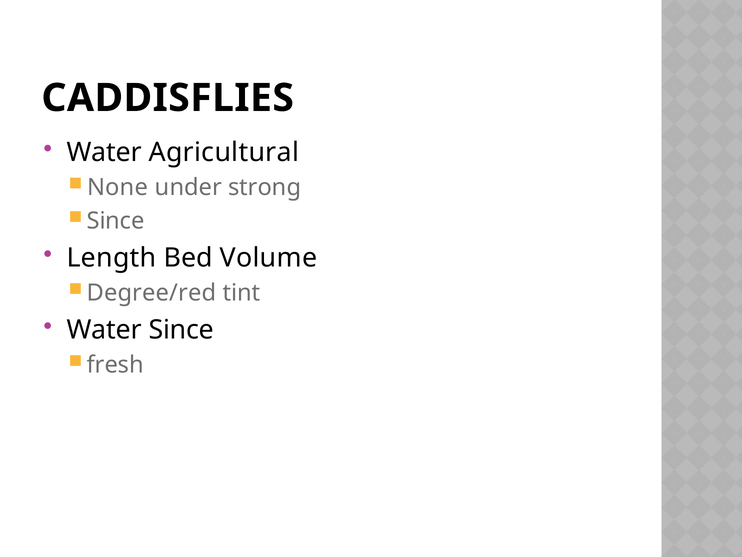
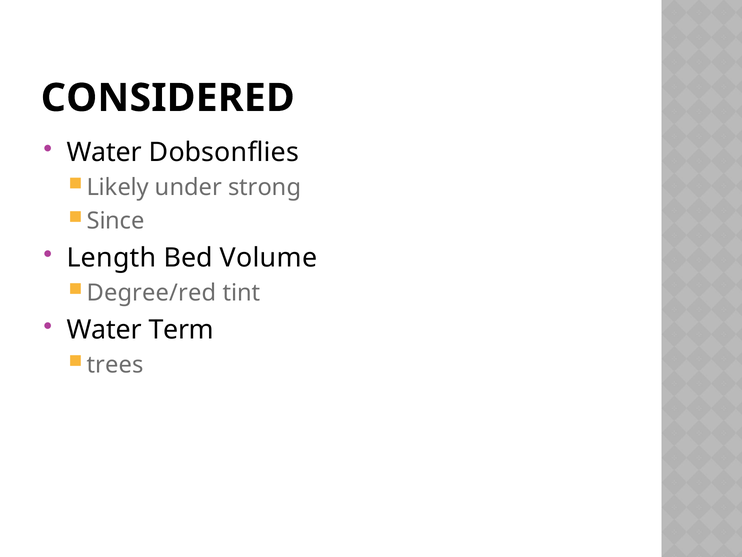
CADDISFLIES: CADDISFLIES -> CONSIDERED
Agricultural: Agricultural -> Dobsonflies
None: None -> Likely
Water Since: Since -> Term
fresh: fresh -> trees
